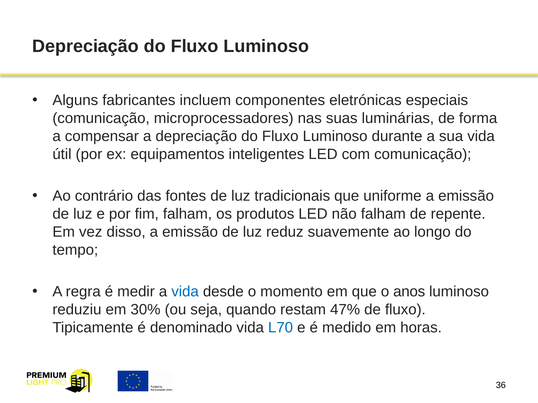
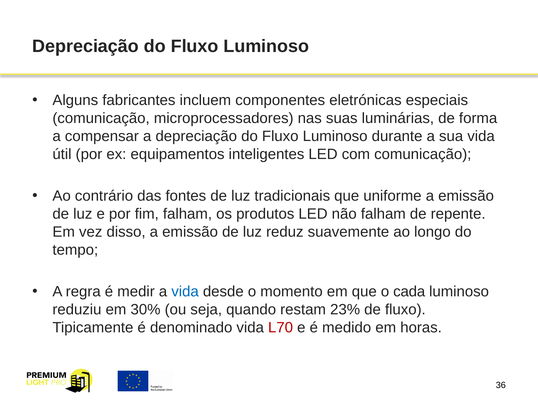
anos: anos -> cada
47%: 47% -> 23%
L70 colour: blue -> red
